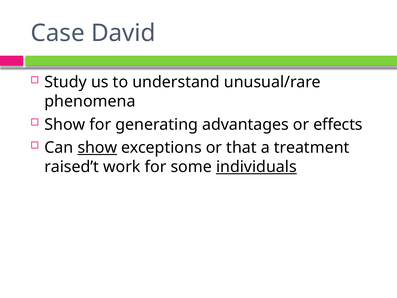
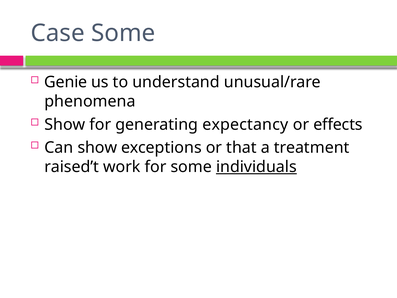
Case David: David -> Some
Study: Study -> Genie
advantages: advantages -> expectancy
show at (97, 147) underline: present -> none
